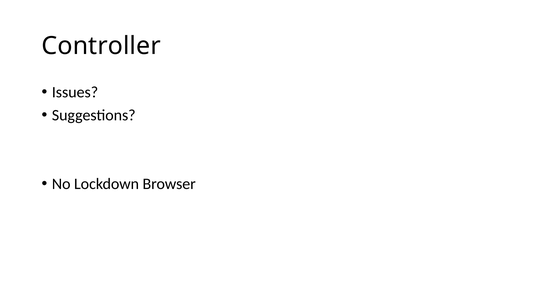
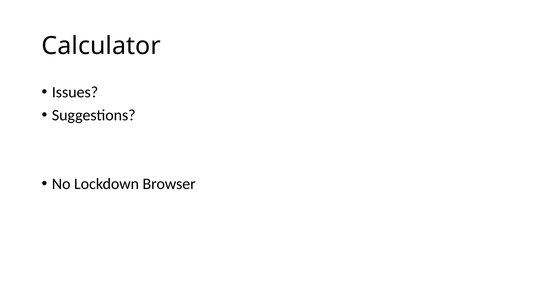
Controller: Controller -> Calculator
